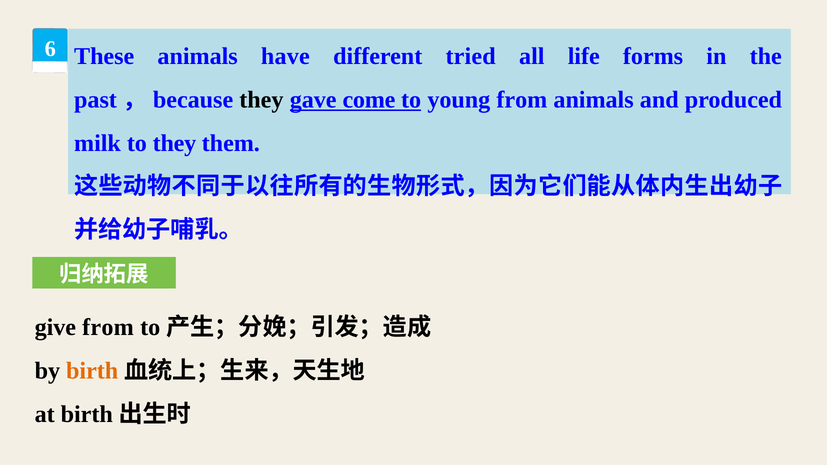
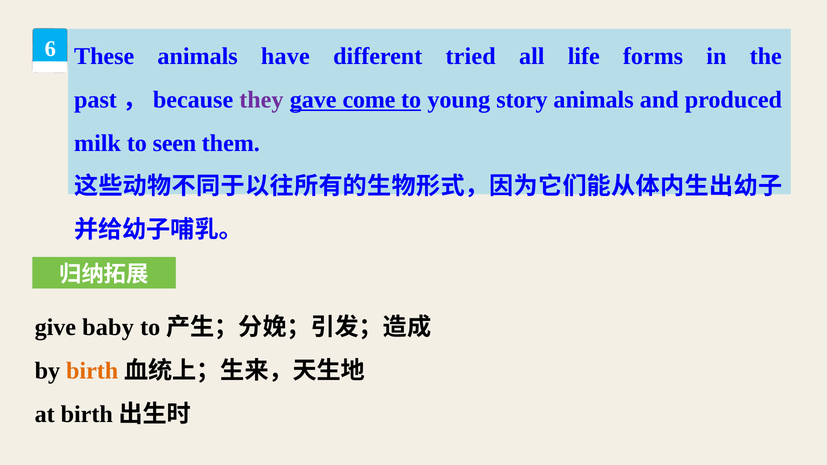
they at (261, 100) colour: black -> purple
young from: from -> story
to they: they -> seen
give from: from -> baby
